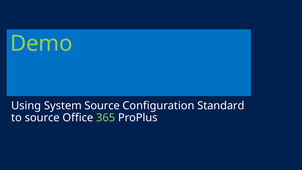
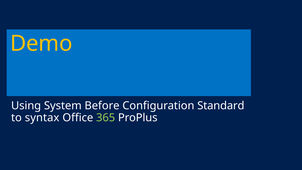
Demo colour: light green -> yellow
System Source: Source -> Before
to source: source -> syntax
